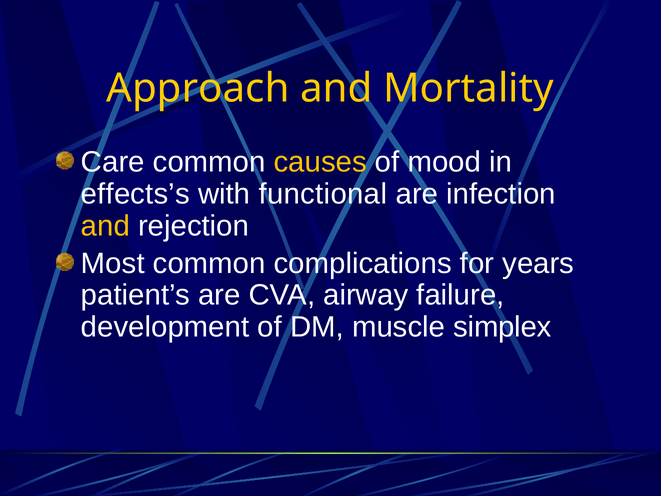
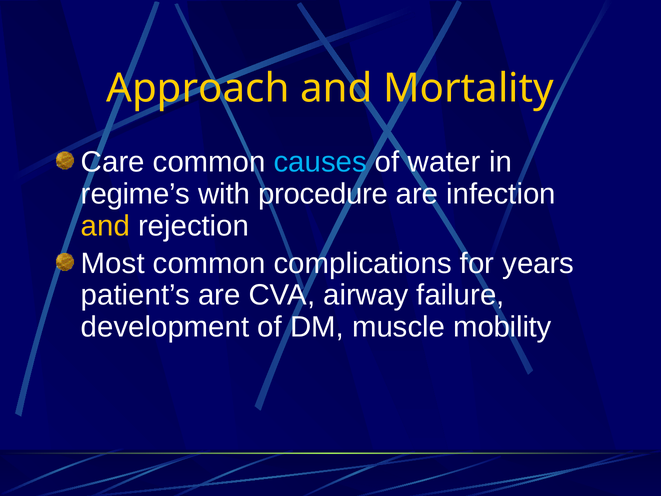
causes colour: yellow -> light blue
mood: mood -> water
effects’s: effects’s -> regime’s
functional: functional -> procedure
simplex: simplex -> mobility
